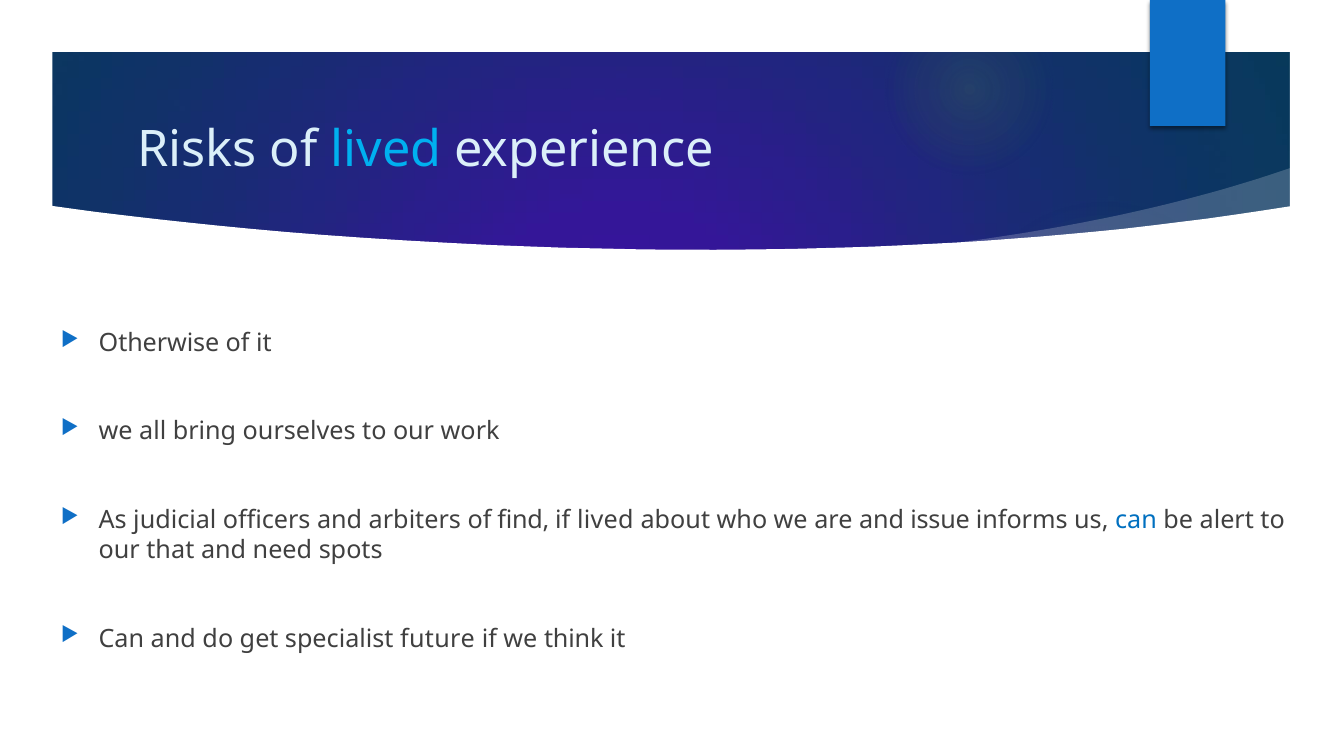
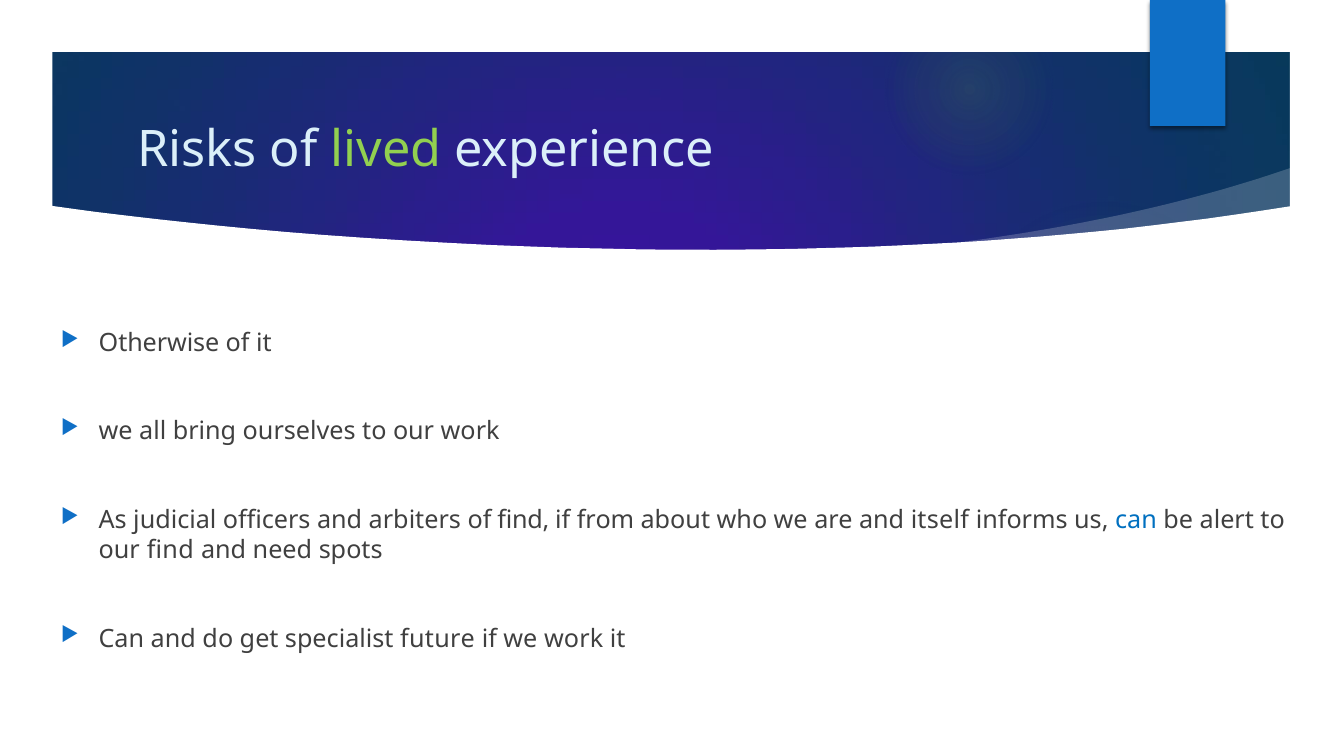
lived at (386, 150) colour: light blue -> light green
if lived: lived -> from
issue: issue -> itself
our that: that -> find
we think: think -> work
